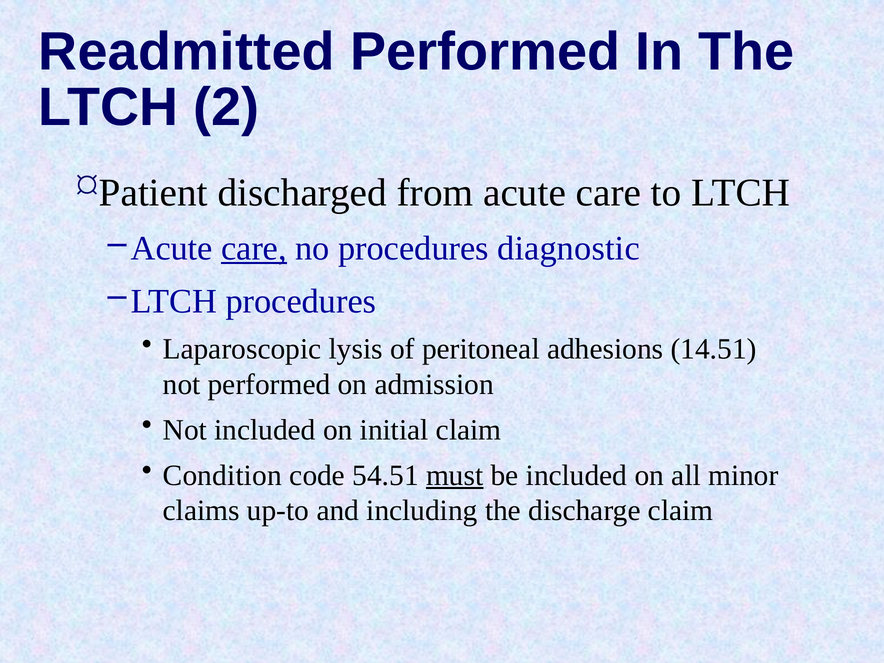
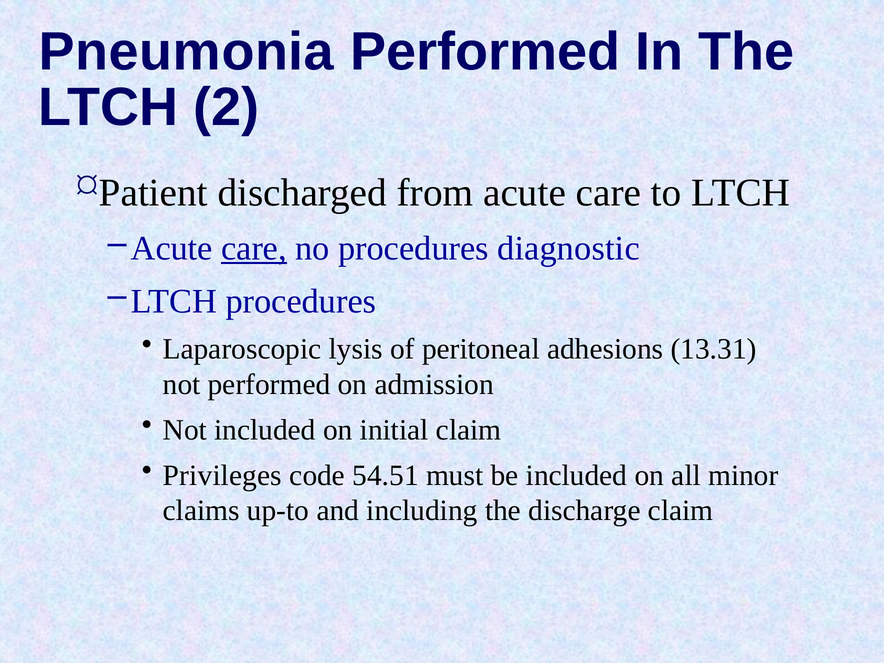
Readmitted: Readmitted -> Pneumonia
14.51: 14.51 -> 13.31
Condition: Condition -> Privileges
must underline: present -> none
